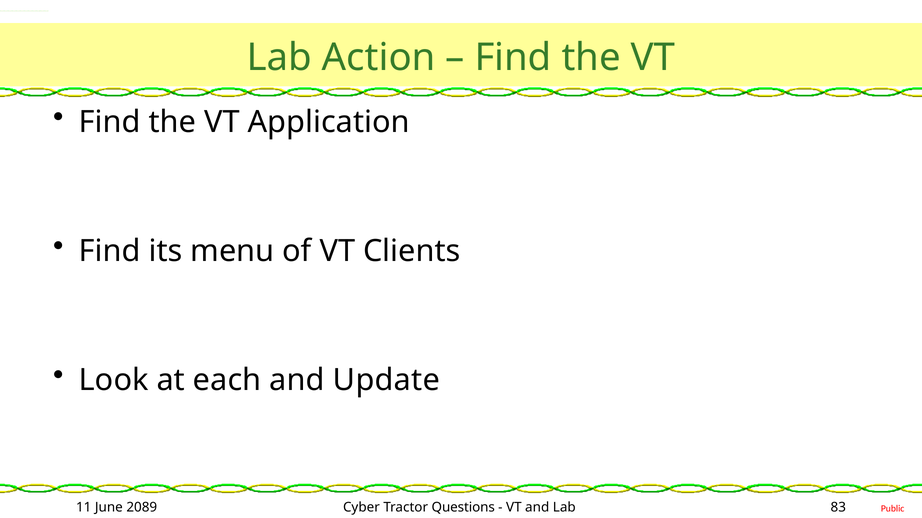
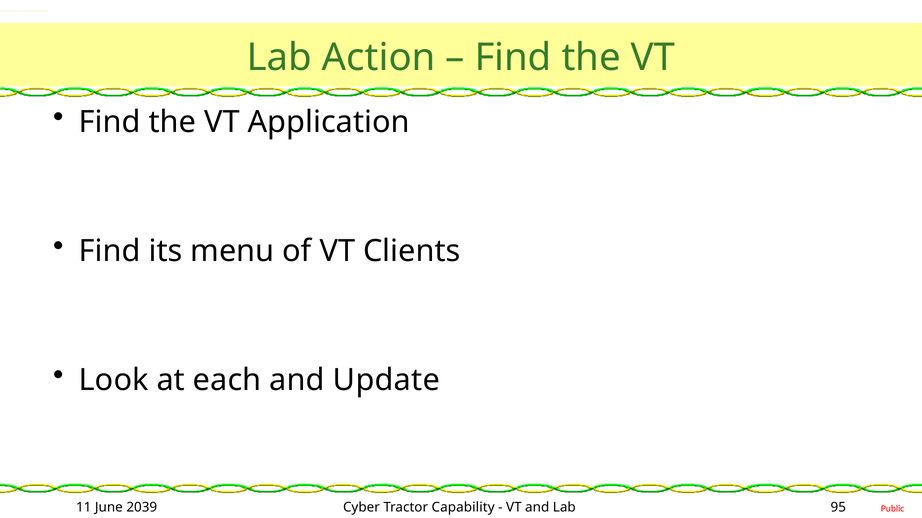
2089: 2089 -> 2039
Questions: Questions -> Capability
83: 83 -> 95
